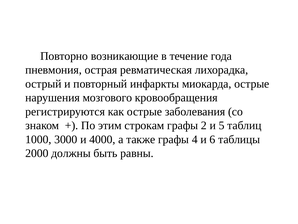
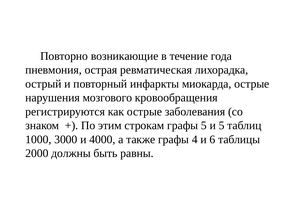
графы 2: 2 -> 5
